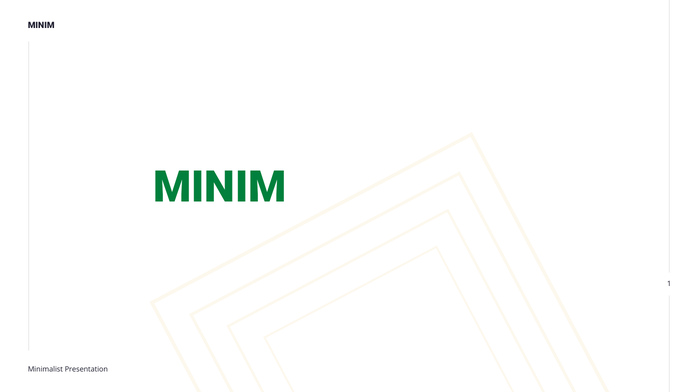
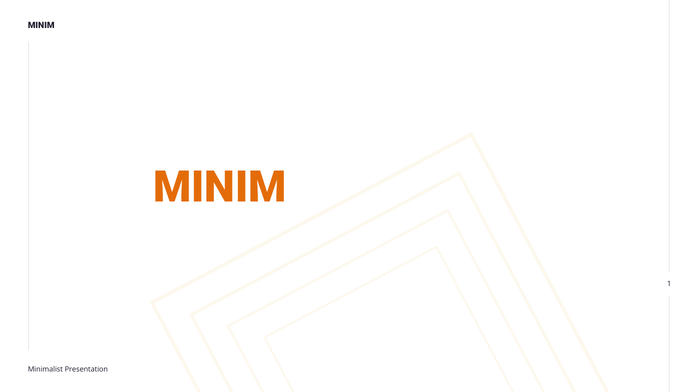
MINIM at (220, 188) colour: green -> orange
